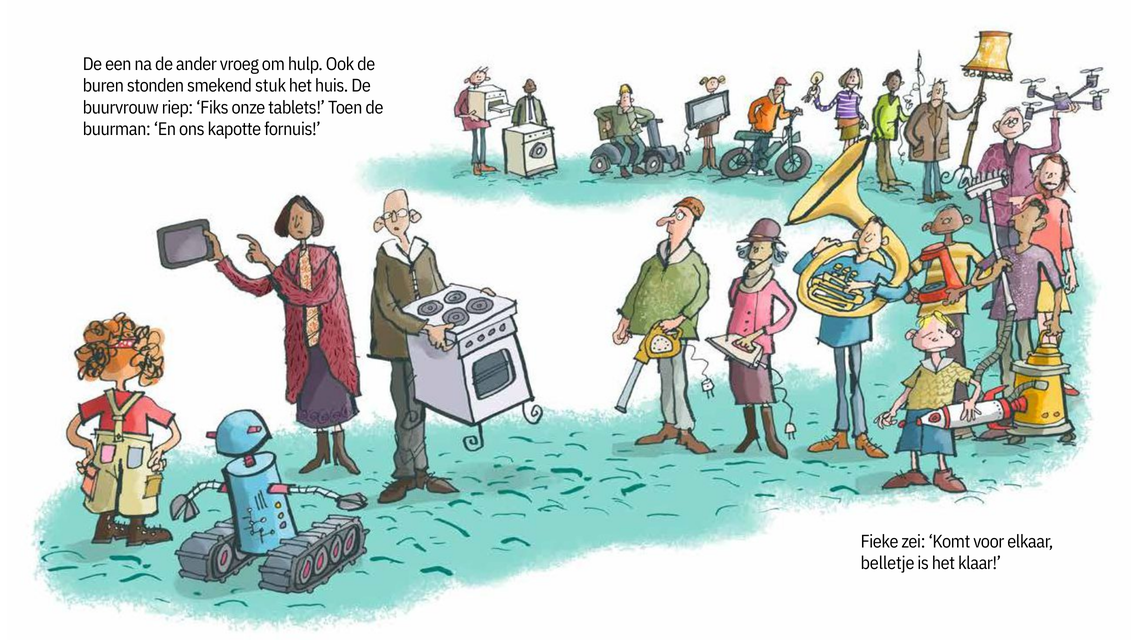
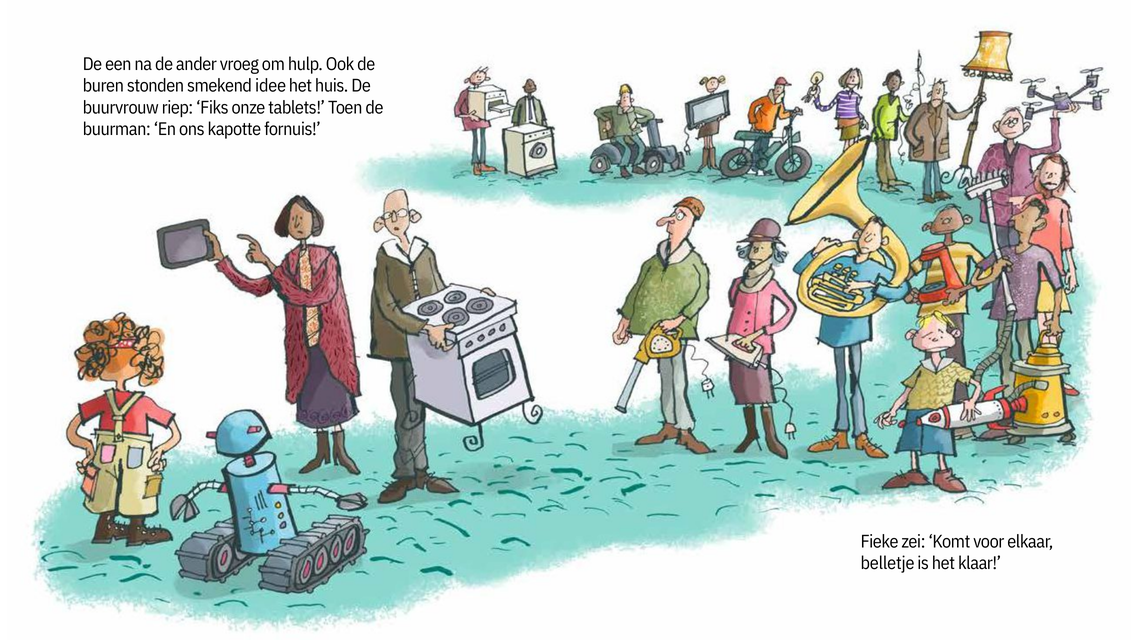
stuk: stuk -> idee
